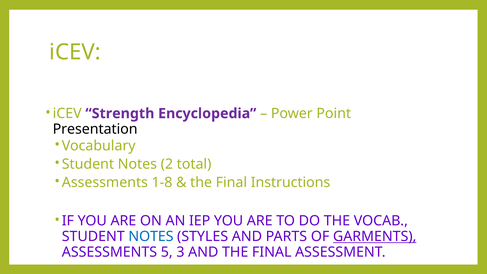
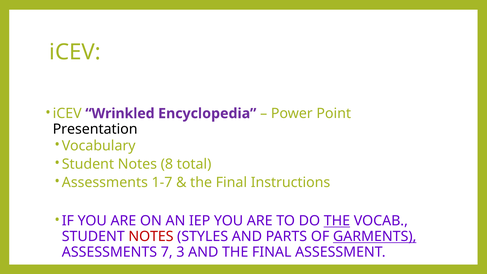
Strength: Strength -> Wrinkled
2: 2 -> 8
1-8: 1-8 -> 1-7
THE at (337, 221) underline: none -> present
NOTES at (151, 236) colour: blue -> red
5: 5 -> 7
